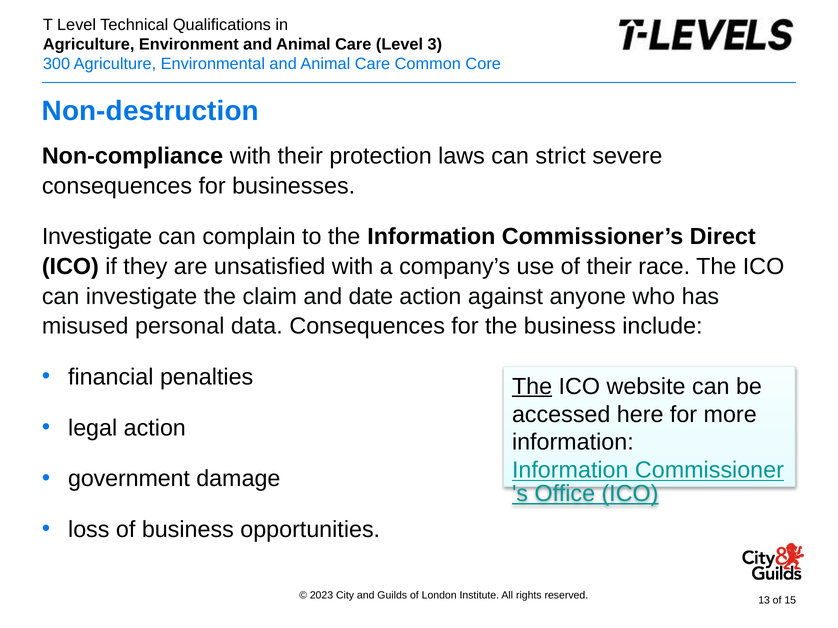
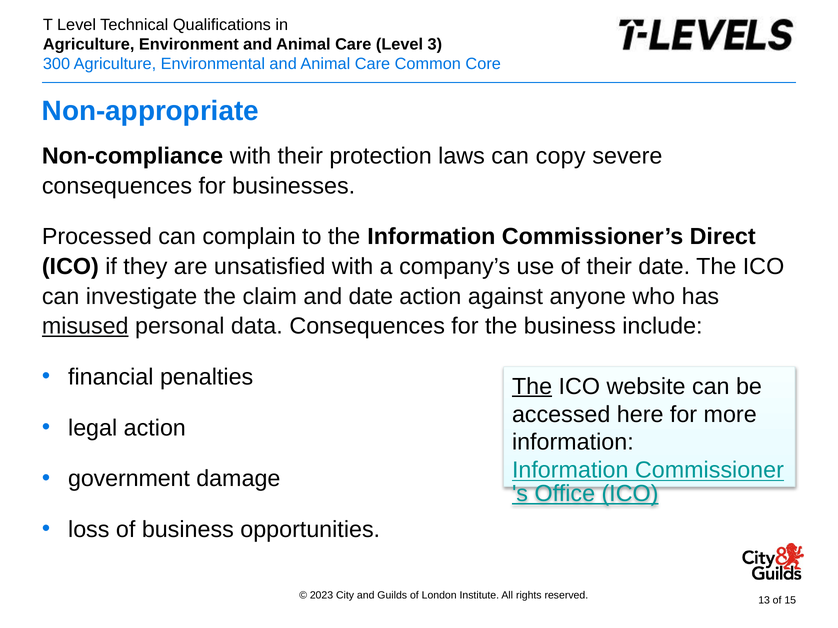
Non-destruction: Non-destruction -> Non-appropriate
strict: strict -> copy
Investigate at (97, 237): Investigate -> Processed
their race: race -> date
misused underline: none -> present
